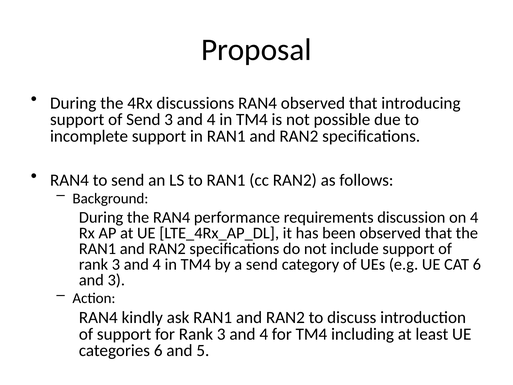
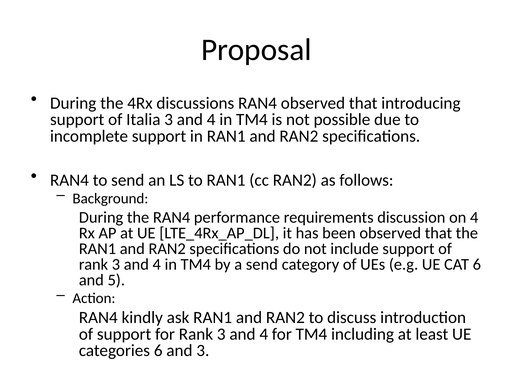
of Send: Send -> Italia
and 3: 3 -> 5
and 5: 5 -> 3
